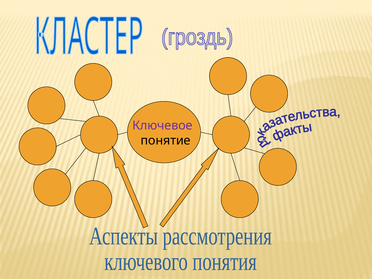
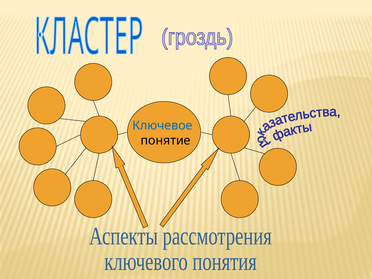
Ключевое colour: purple -> blue
